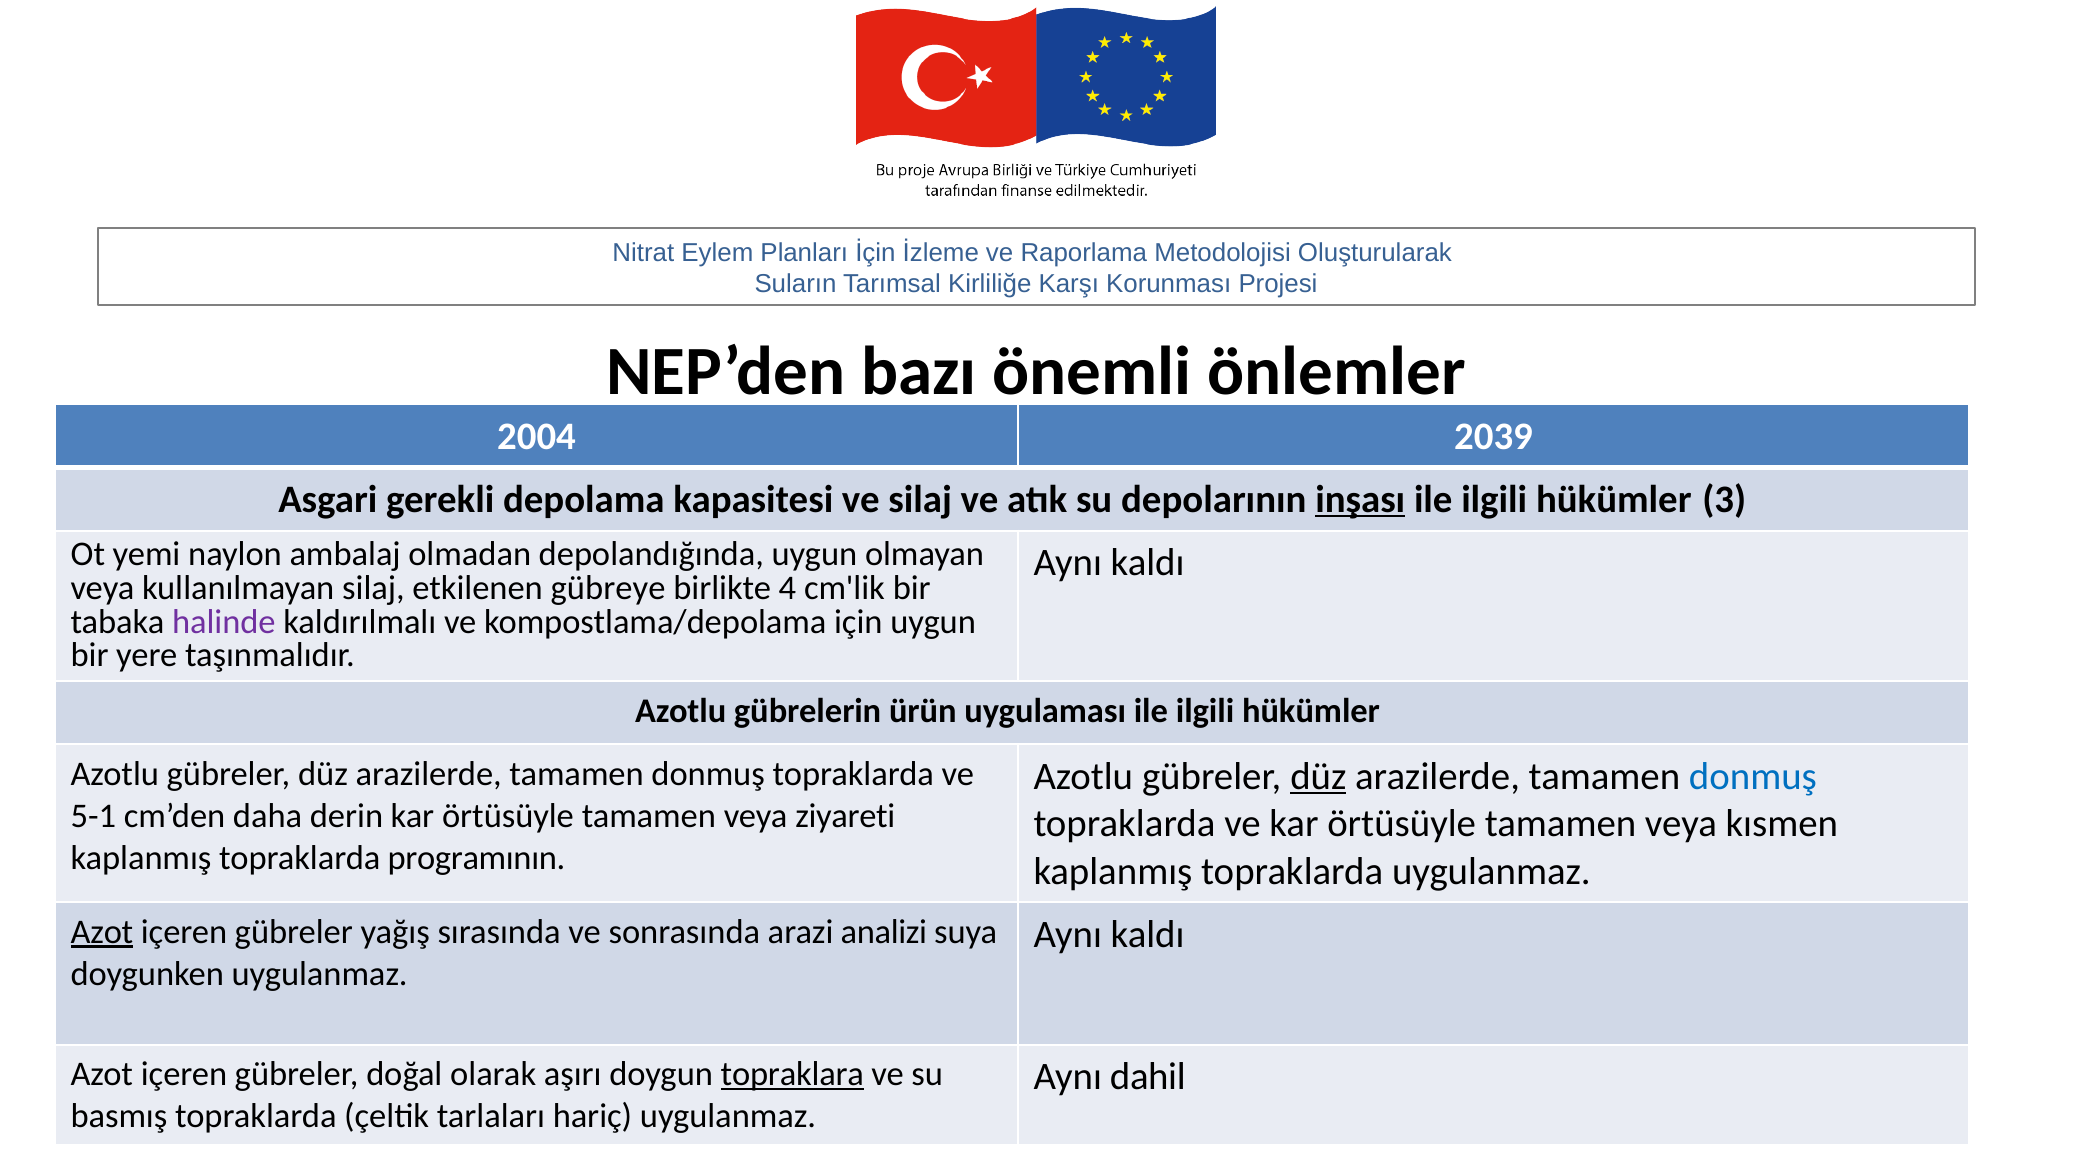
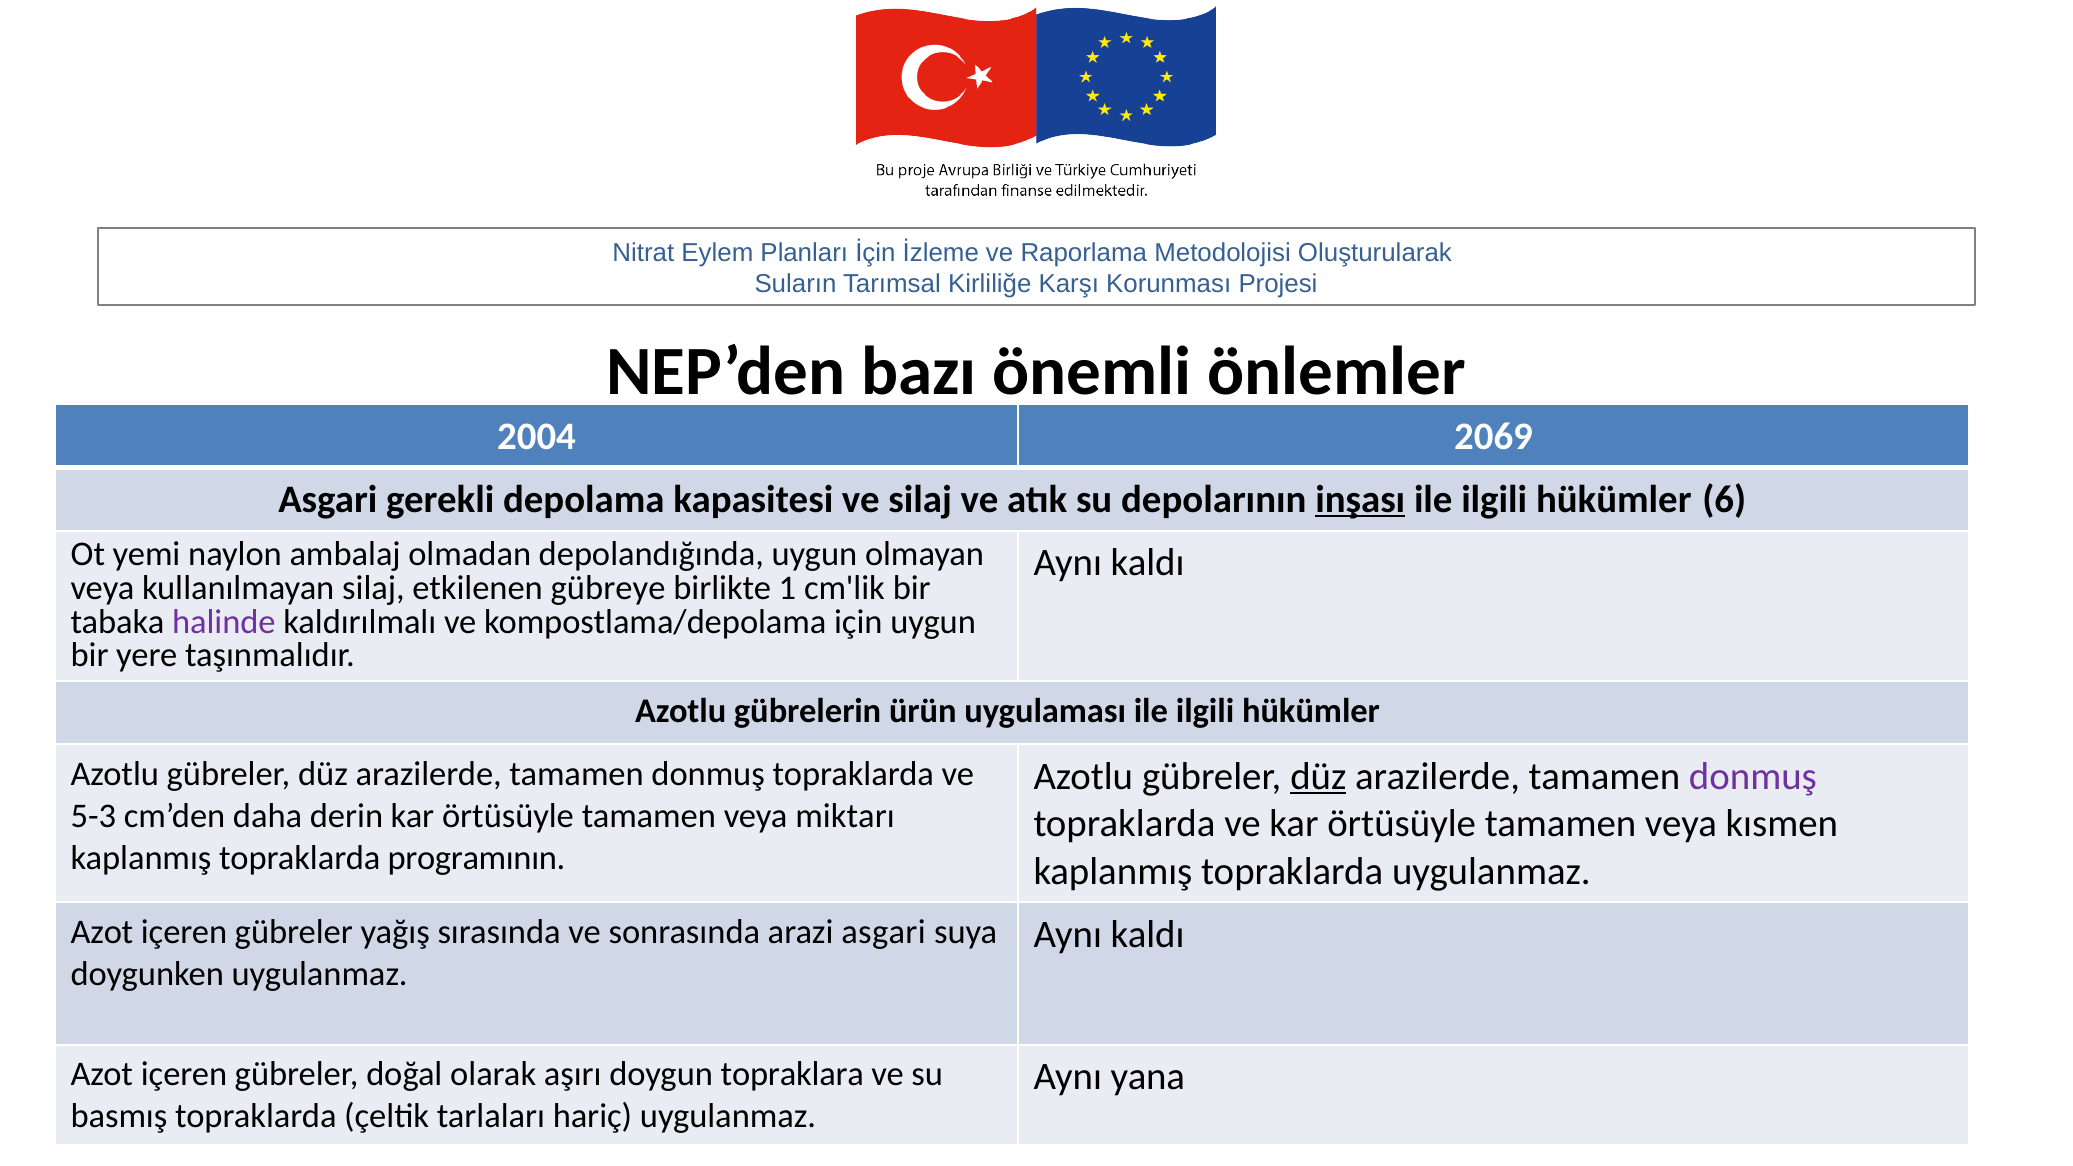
2039: 2039 -> 2069
3: 3 -> 6
4: 4 -> 1
donmuş at (1753, 776) colour: blue -> purple
5-1: 5-1 -> 5-3
ziyareti: ziyareti -> miktarı
Azot at (102, 932) underline: present -> none
arazi analizi: analizi -> asgari
topraklara underline: present -> none
dahil: dahil -> yana
